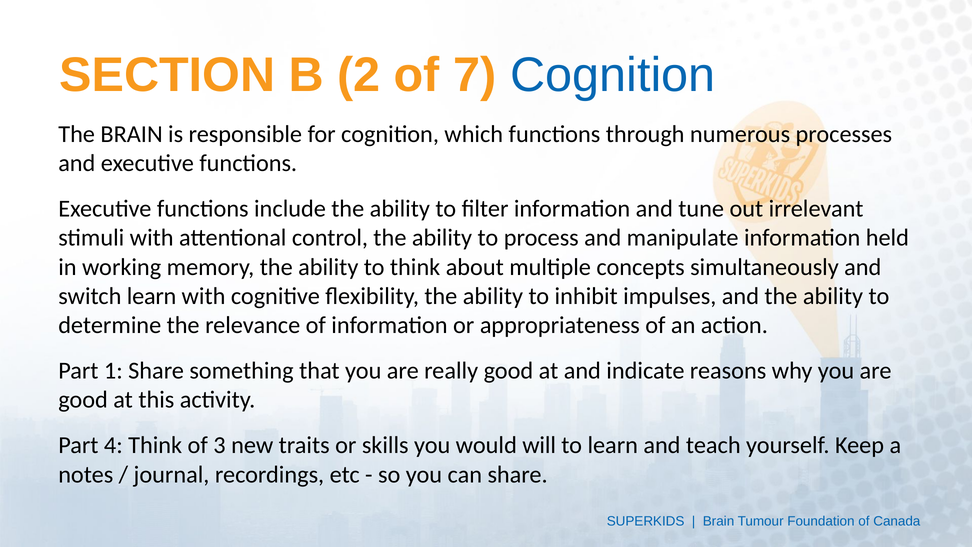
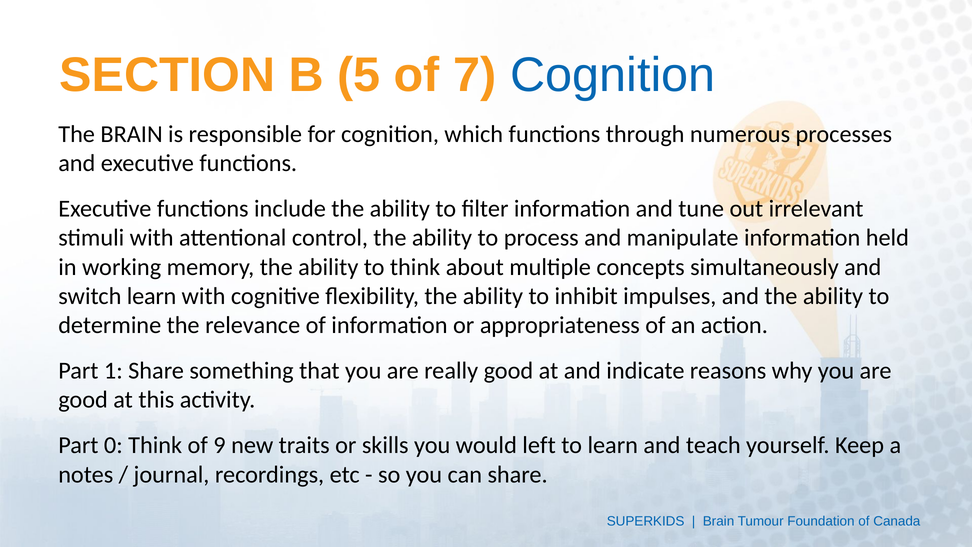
2: 2 -> 5
4: 4 -> 0
3: 3 -> 9
will: will -> left
